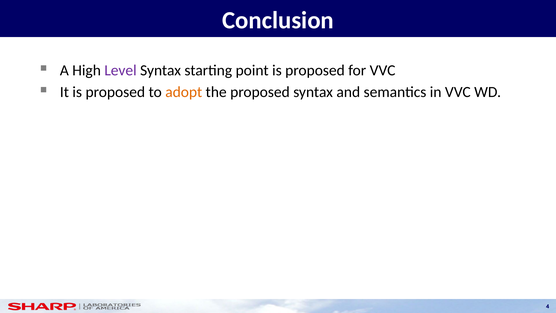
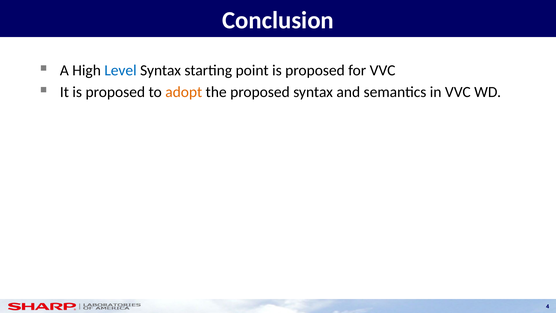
Level colour: purple -> blue
